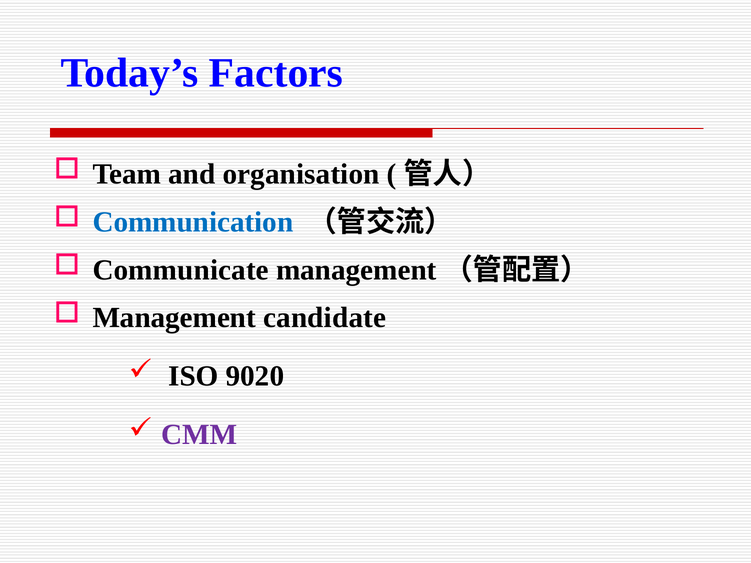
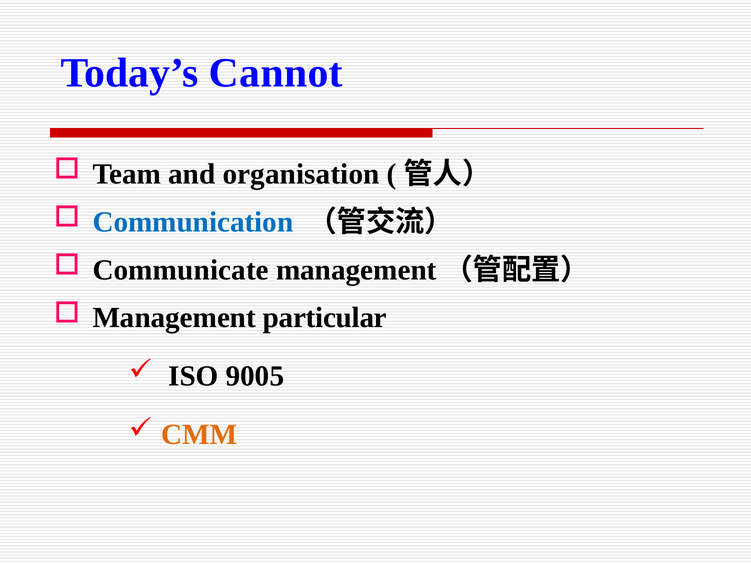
Factors: Factors -> Cannot
candidate: candidate -> particular
9020: 9020 -> 9005
CMM colour: purple -> orange
